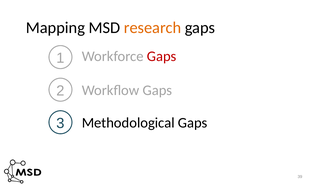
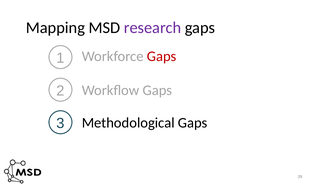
research colour: orange -> purple
